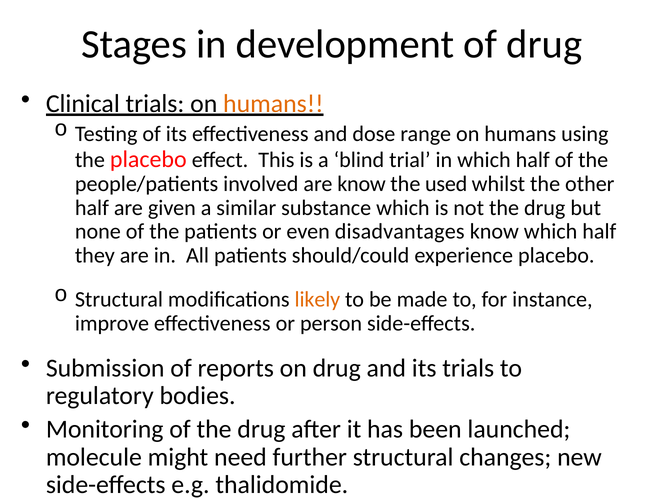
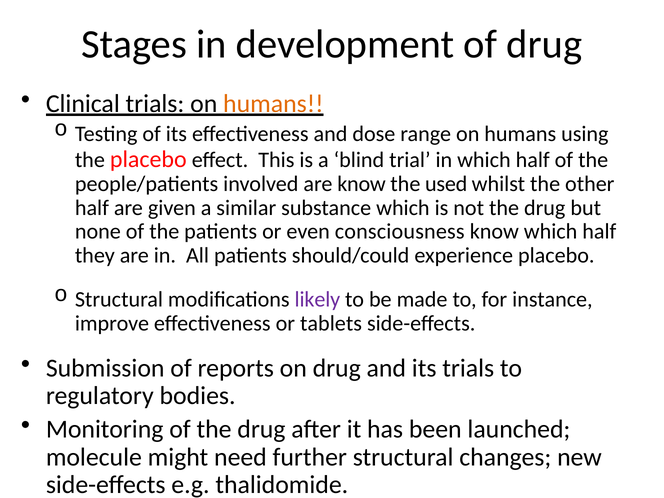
disadvantages: disadvantages -> consciousness
likely colour: orange -> purple
person: person -> tablets
